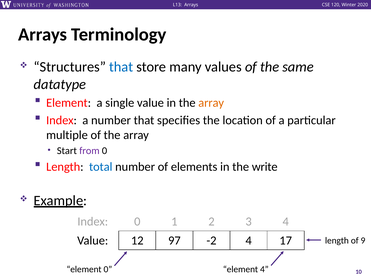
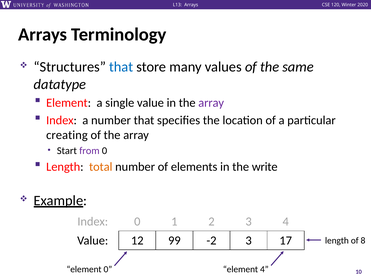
array at (211, 103) colour: orange -> purple
multiple: multiple -> creating
total colour: blue -> orange
97: 97 -> 99
-2 4: 4 -> 3
9: 9 -> 8
